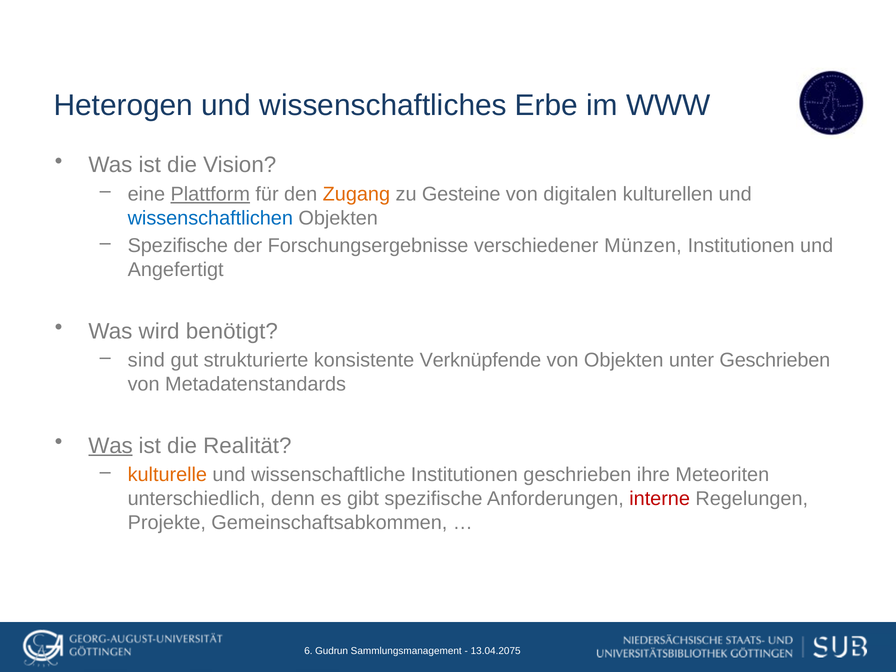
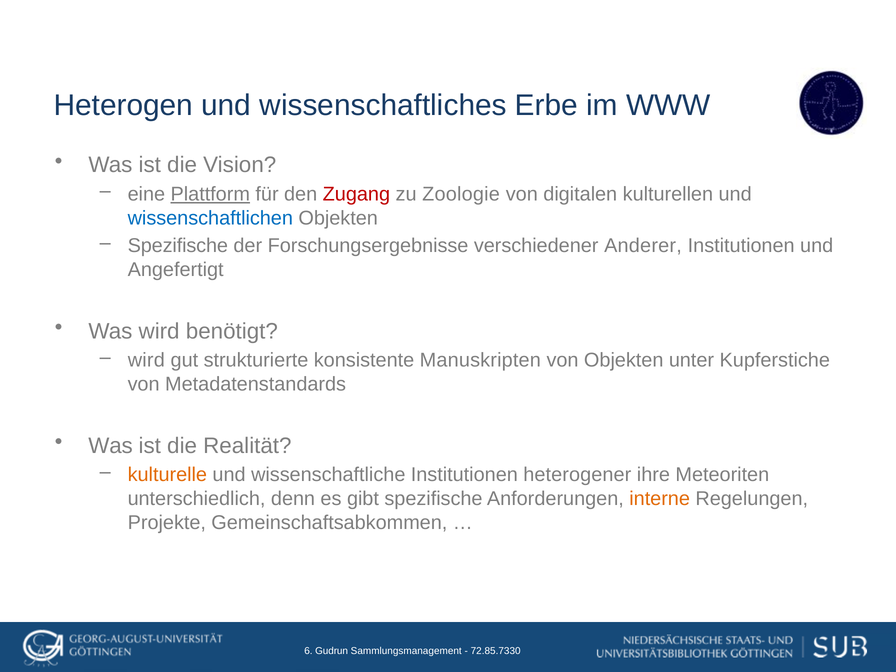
Zugang colour: orange -> red
Gesteine: Gesteine -> Zoologie
Münzen: Münzen -> Anderer
sind at (146, 360): sind -> wird
Verknüpfende: Verknüpfende -> Manuskripten
unter Geschrieben: Geschrieben -> Kupferstiche
Was at (111, 446) underline: present -> none
Institutionen geschrieben: geschrieben -> heterogener
interne colour: red -> orange
13.04.2075: 13.04.2075 -> 72.85.7330
